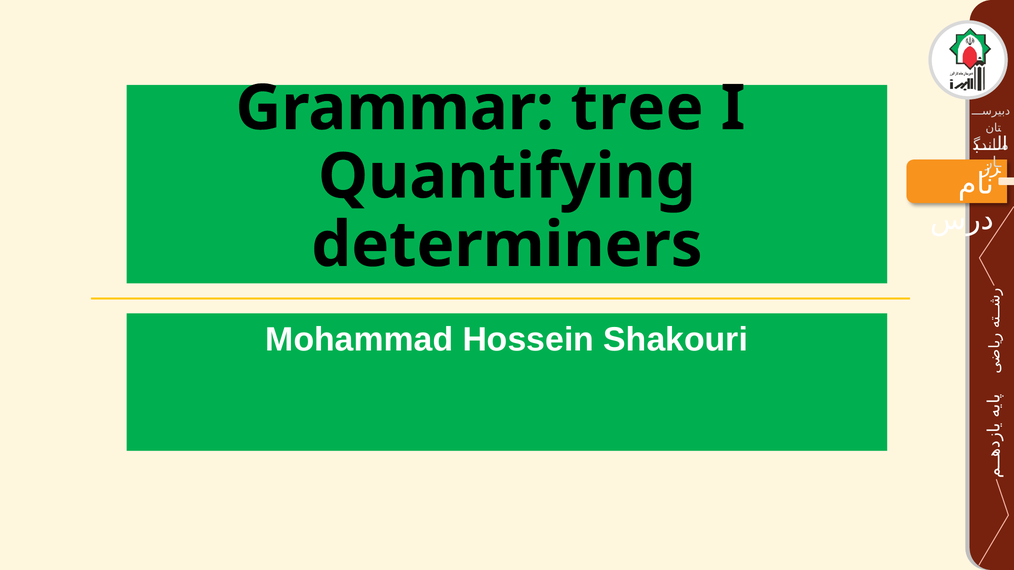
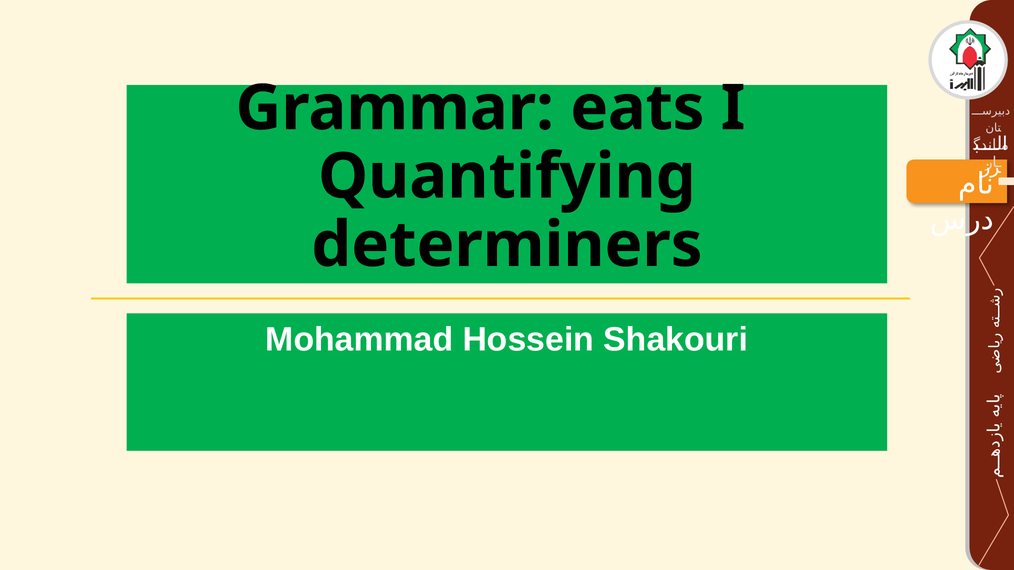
tree: tree -> eats
